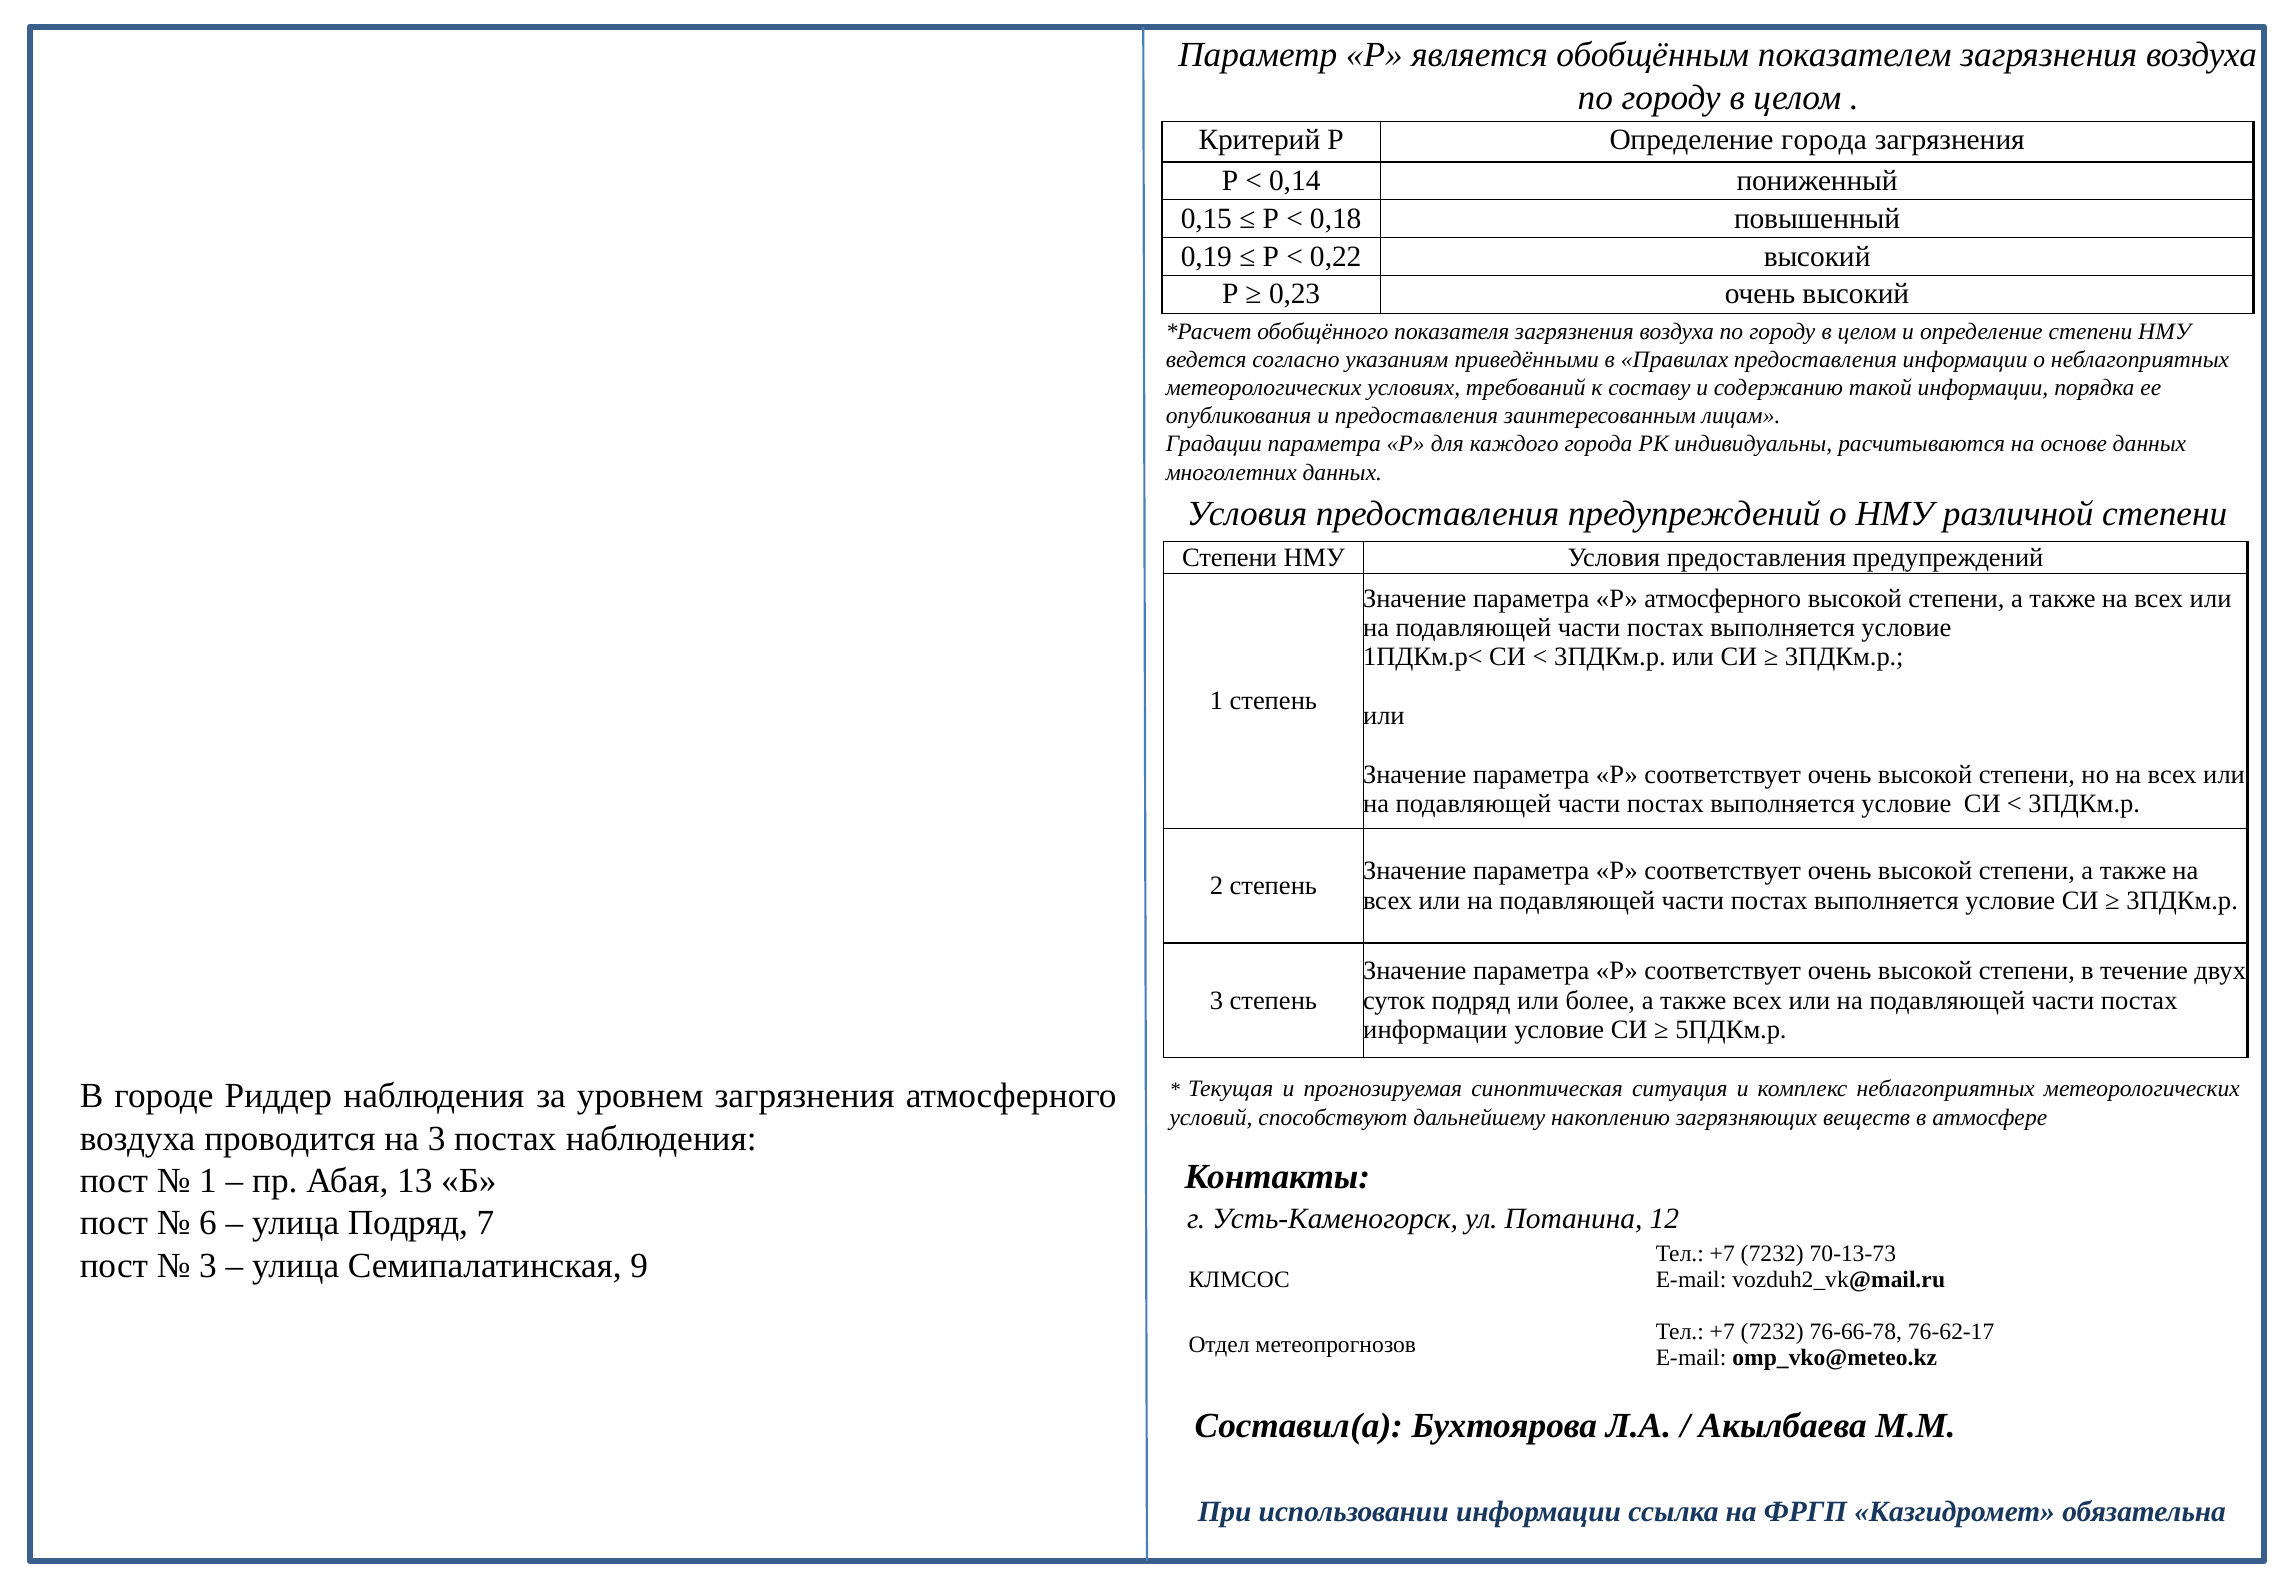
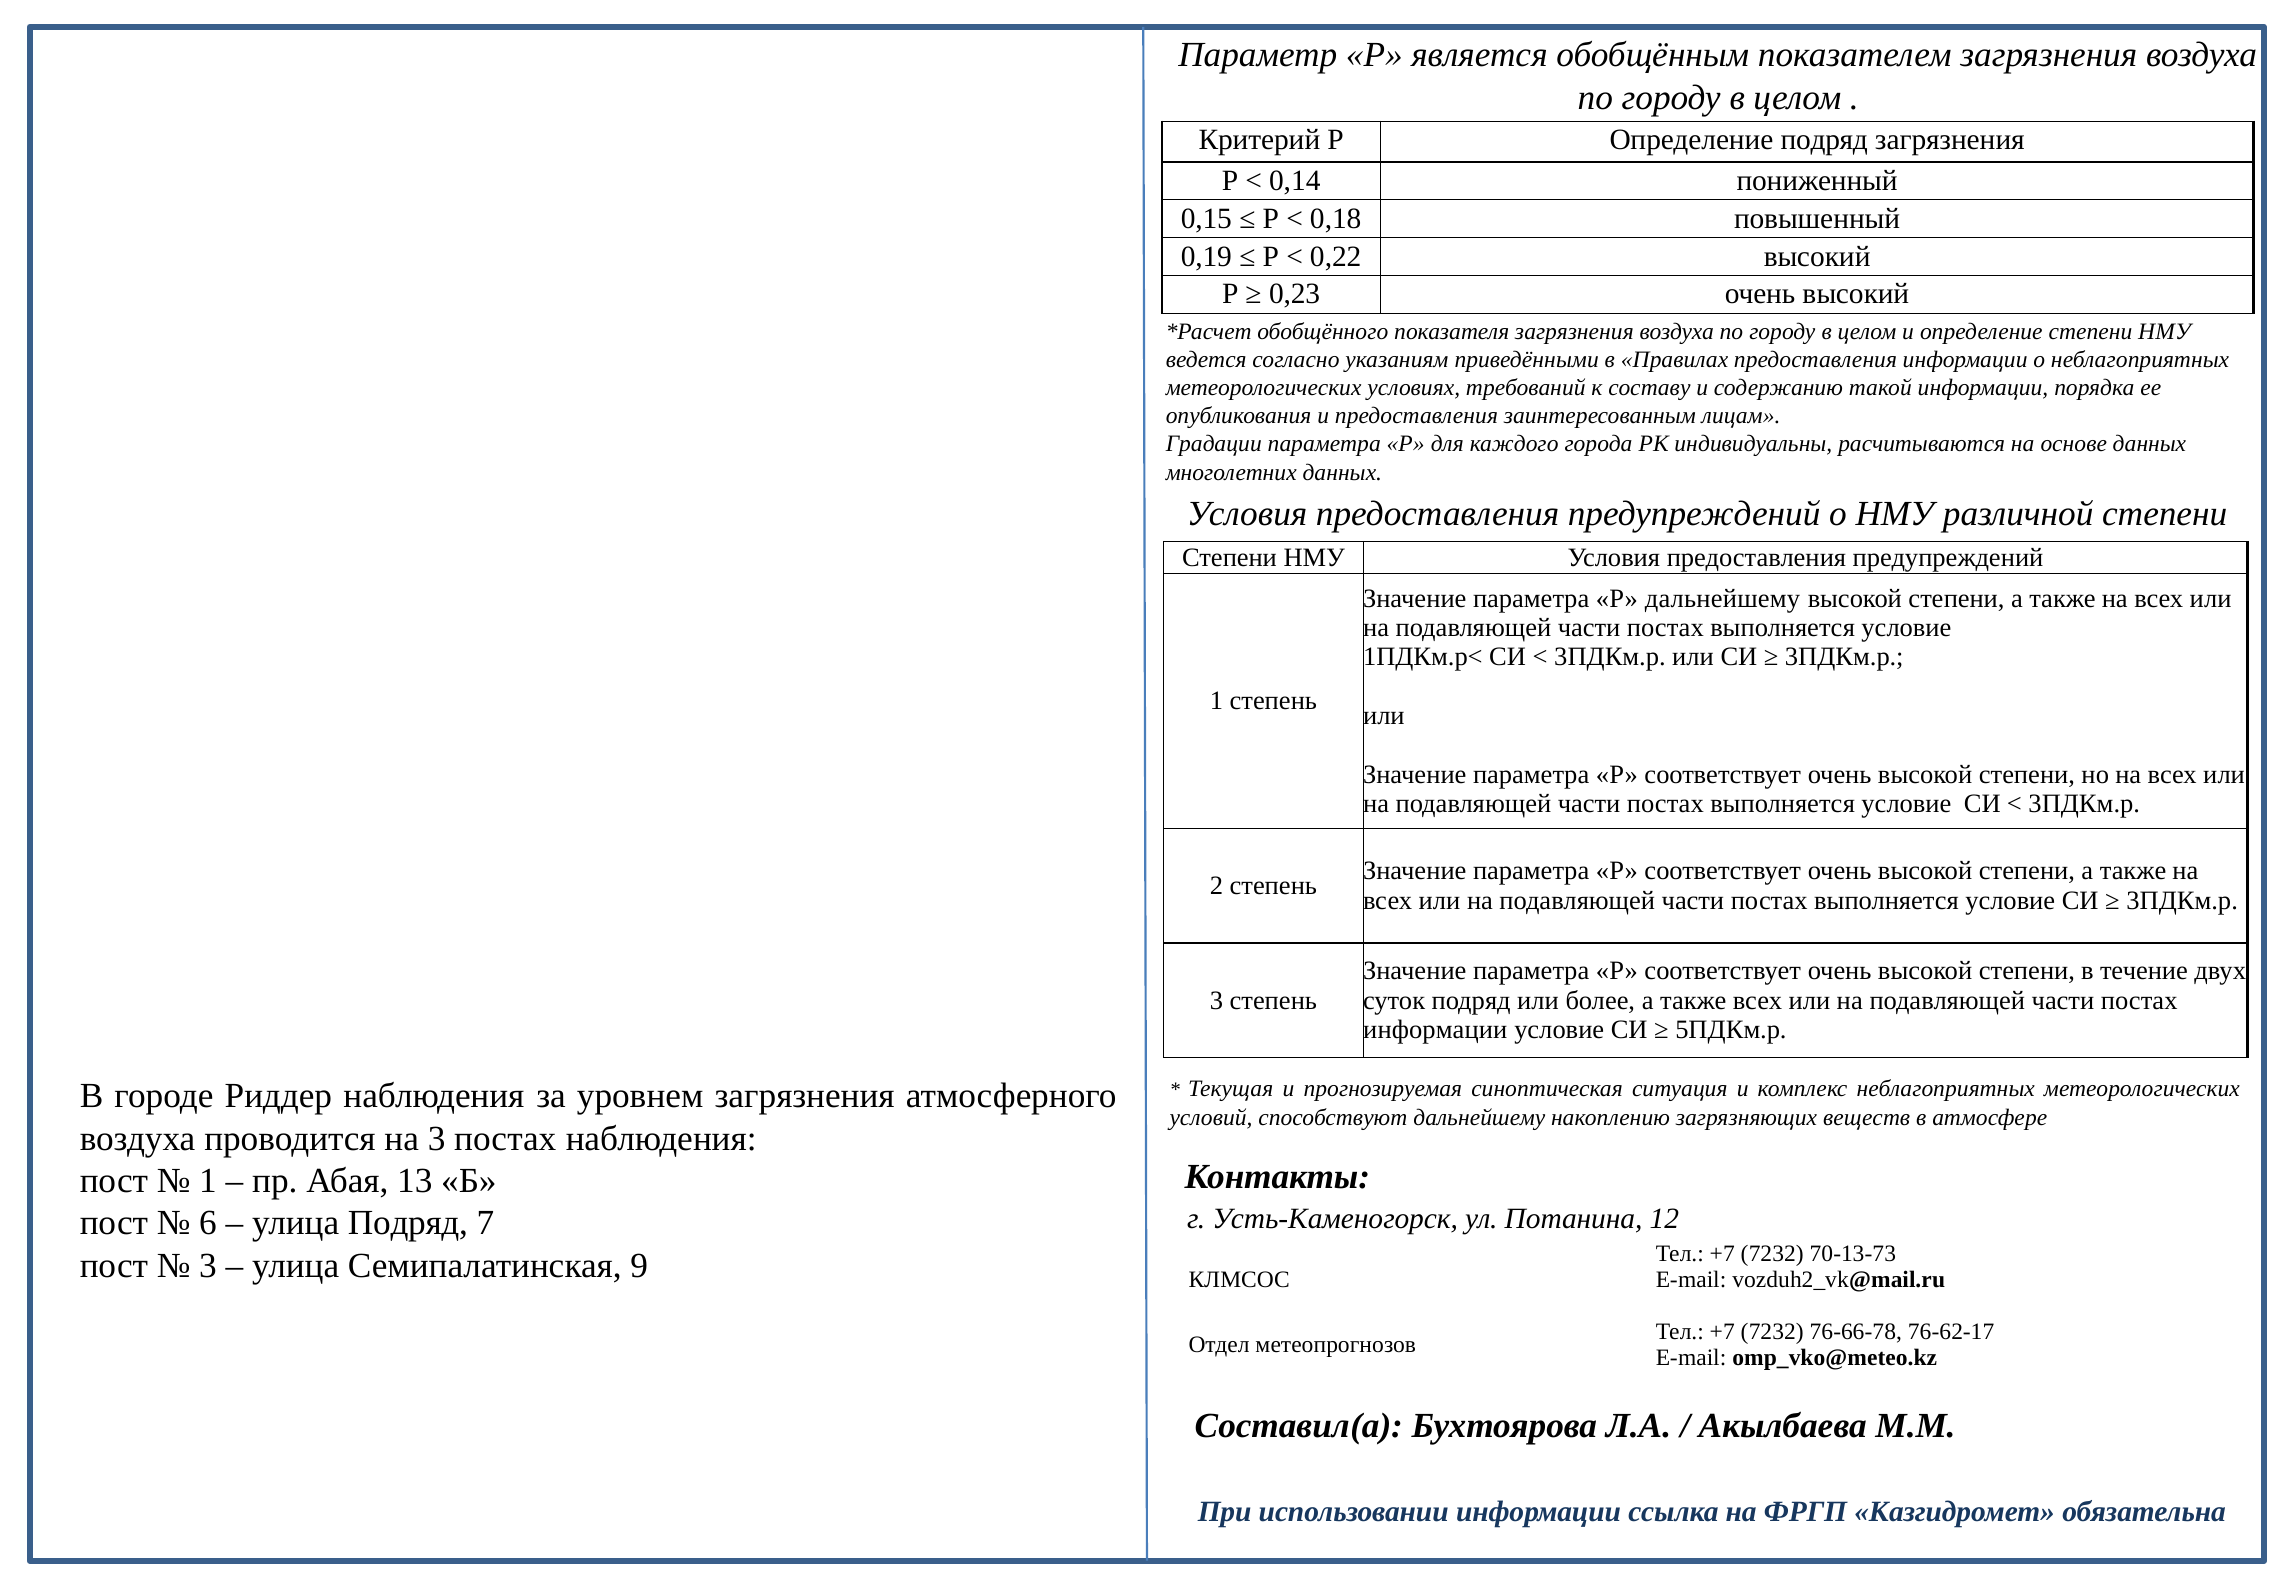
Определение города: города -> подряд
Р атмосферного: атмосферного -> дальнейшему
